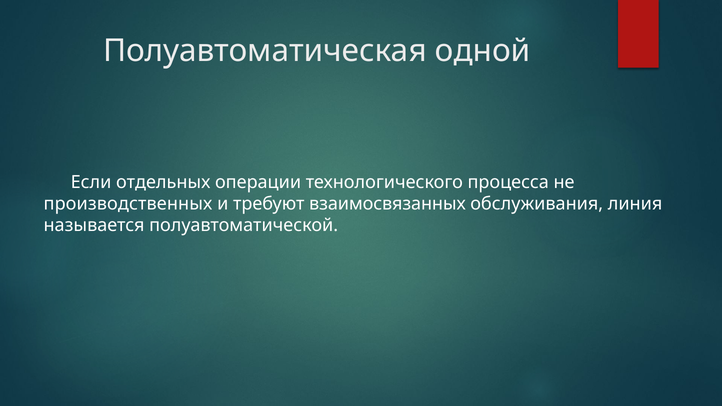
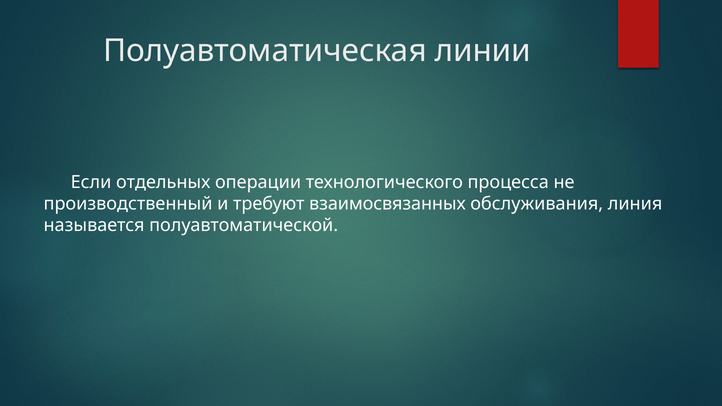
одной: одной -> линии
производственных: производственных -> производственный
